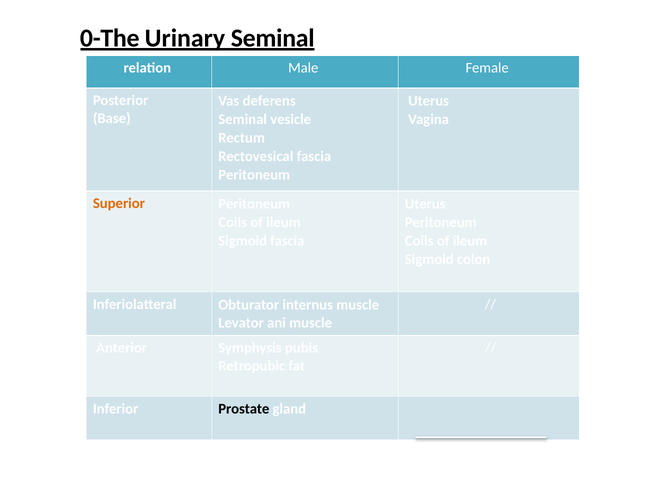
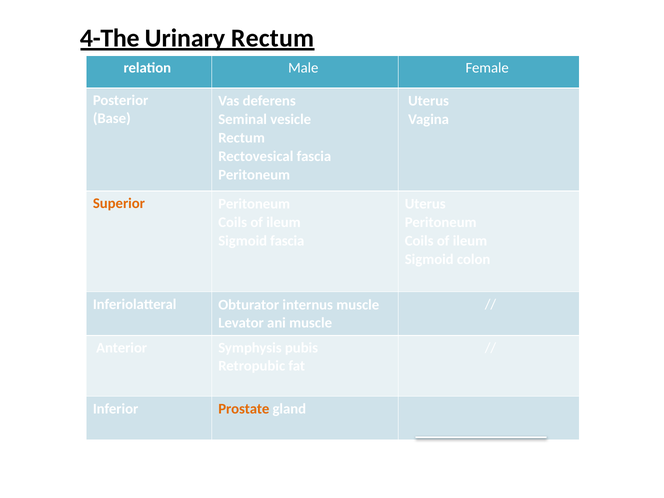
0-The: 0-The -> 4-The
Urinary Seminal: Seminal -> Rectum
Prostate colour: black -> orange
